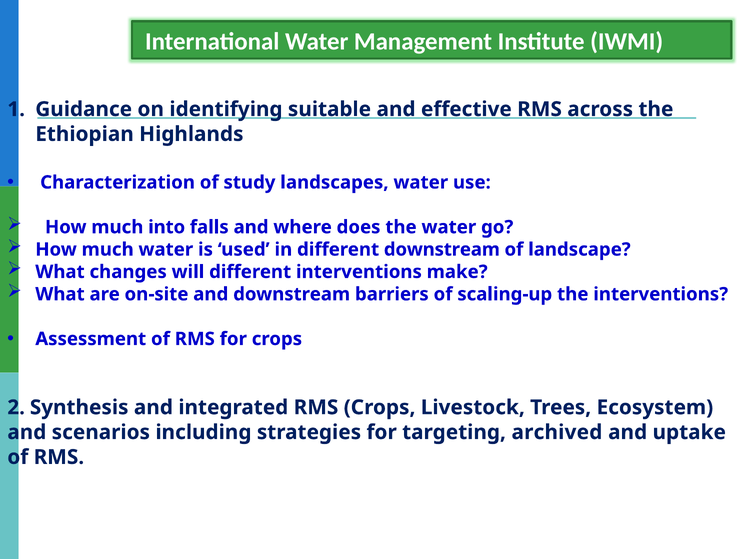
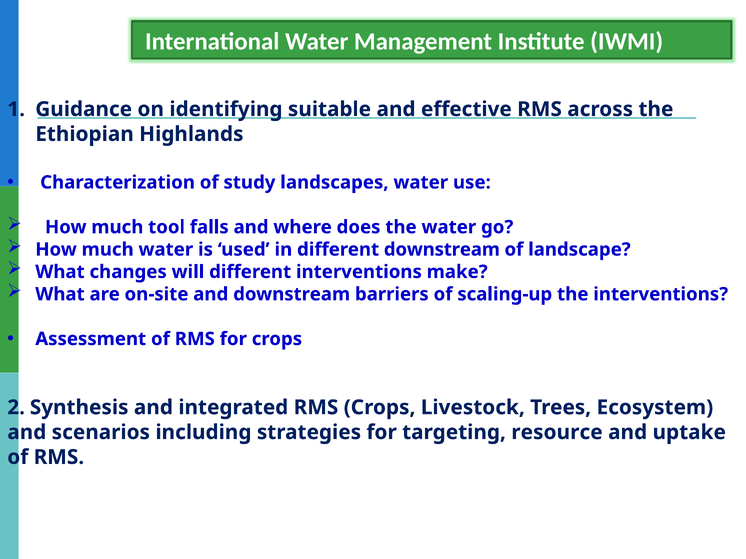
into: into -> tool
archived: archived -> resource
